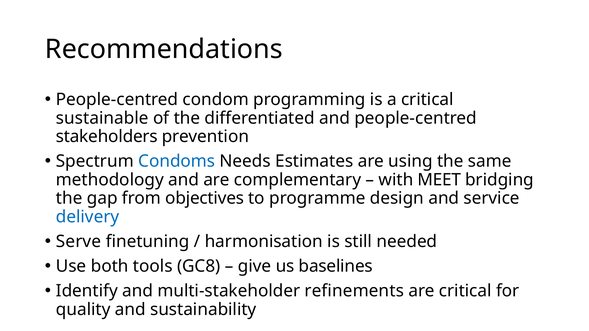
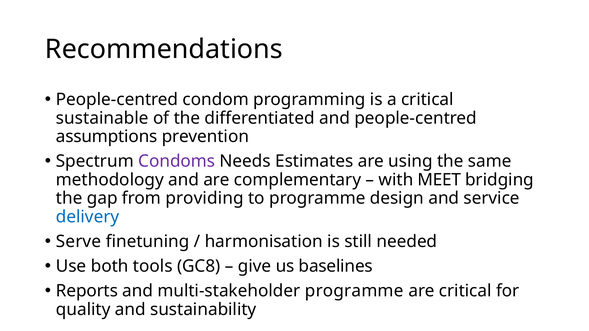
stakeholders: stakeholders -> assumptions
Condoms colour: blue -> purple
objectives: objectives -> providing
Identify: Identify -> Reports
multi-stakeholder refinements: refinements -> programme
